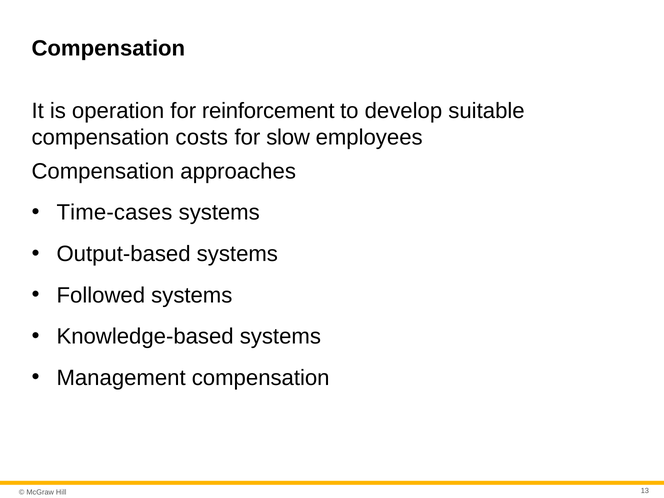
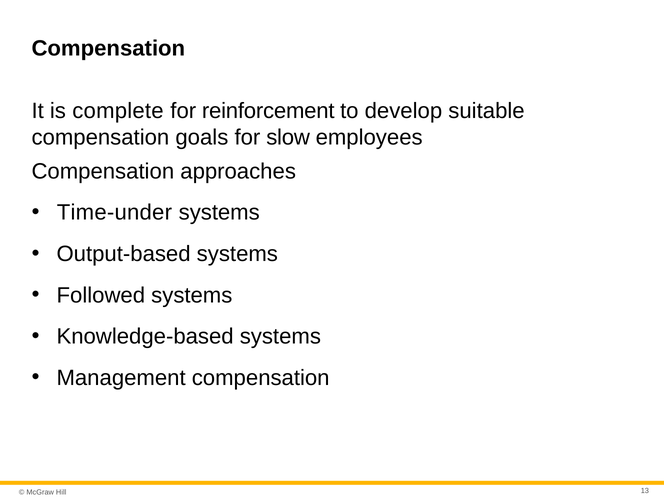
operation: operation -> complete
costs: costs -> goals
Time-cases: Time-cases -> Time-under
